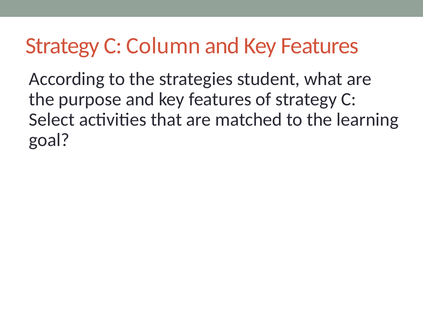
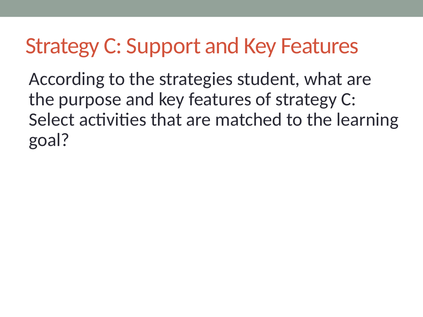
Column: Column -> Support
